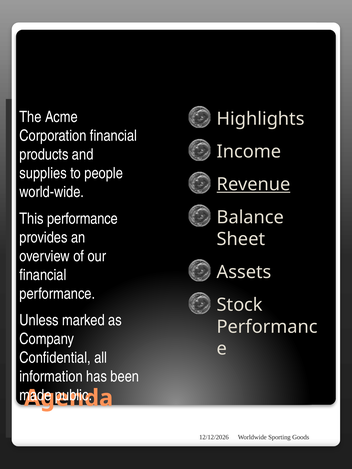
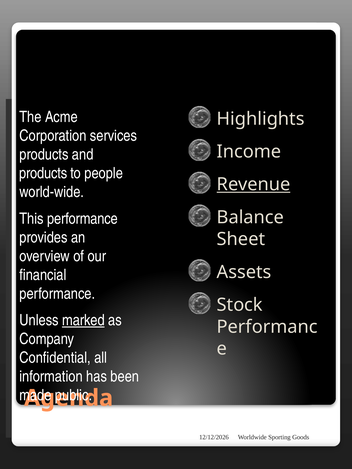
Corporation financial: financial -> services
supplies at (43, 173): supplies -> products
marked underline: none -> present
